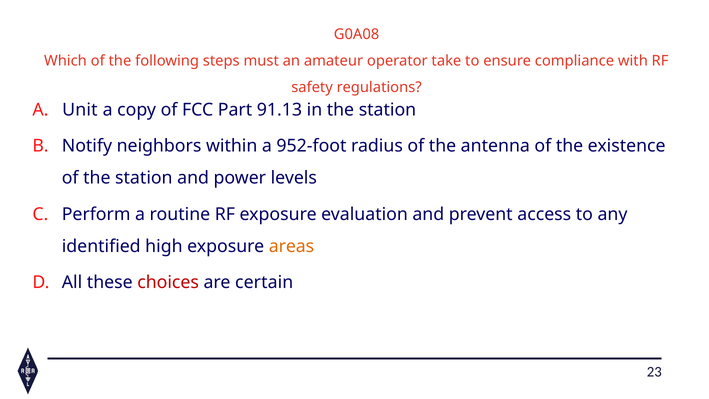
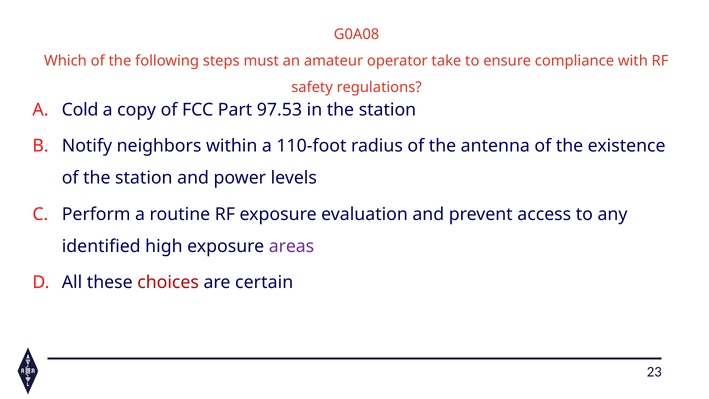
Unit: Unit -> Cold
91.13: 91.13 -> 97.53
952-foot: 952-foot -> 110-foot
areas colour: orange -> purple
